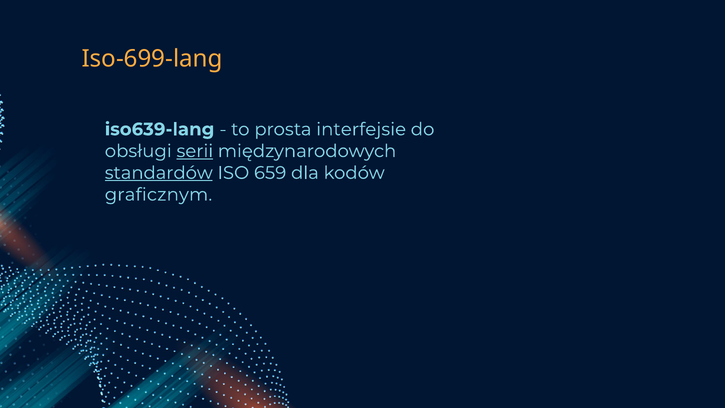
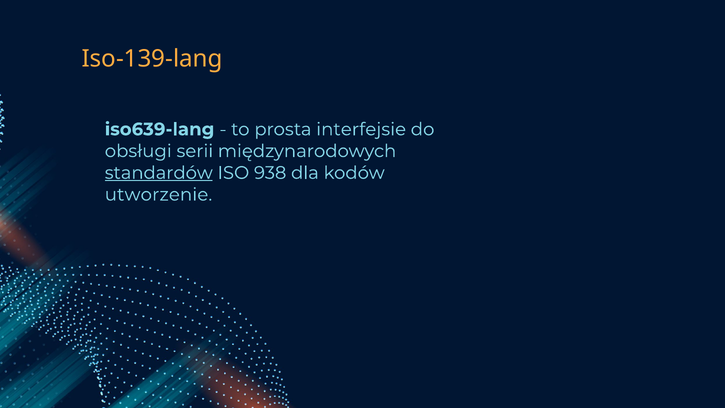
Iso-699-lang: Iso-699-lang -> Iso-139-lang
serii underline: present -> none
659: 659 -> 938
graficznym: graficznym -> utworzenie
